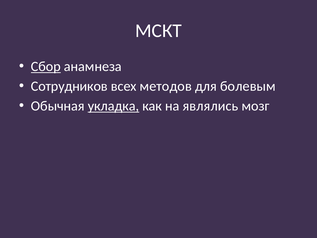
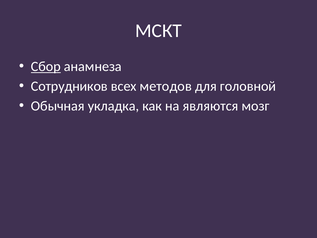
болевым: болевым -> головной
укладка underline: present -> none
являлись: являлись -> являются
